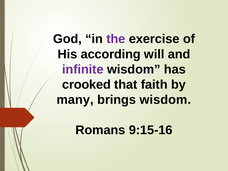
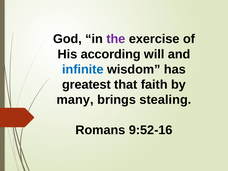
infinite colour: purple -> blue
crooked: crooked -> greatest
brings wisdom: wisdom -> stealing
9:15-16: 9:15-16 -> 9:52-16
